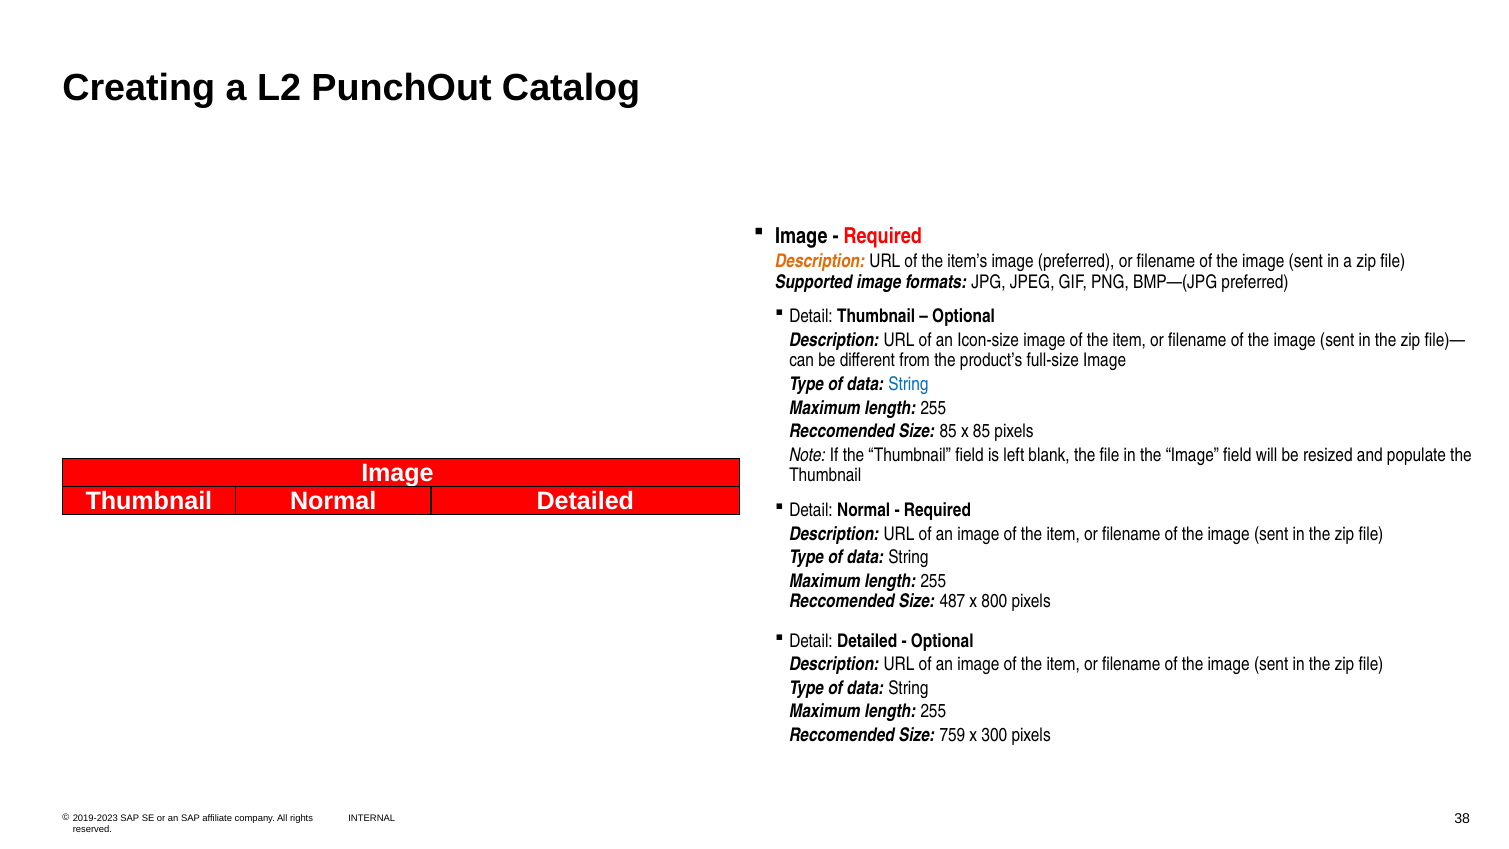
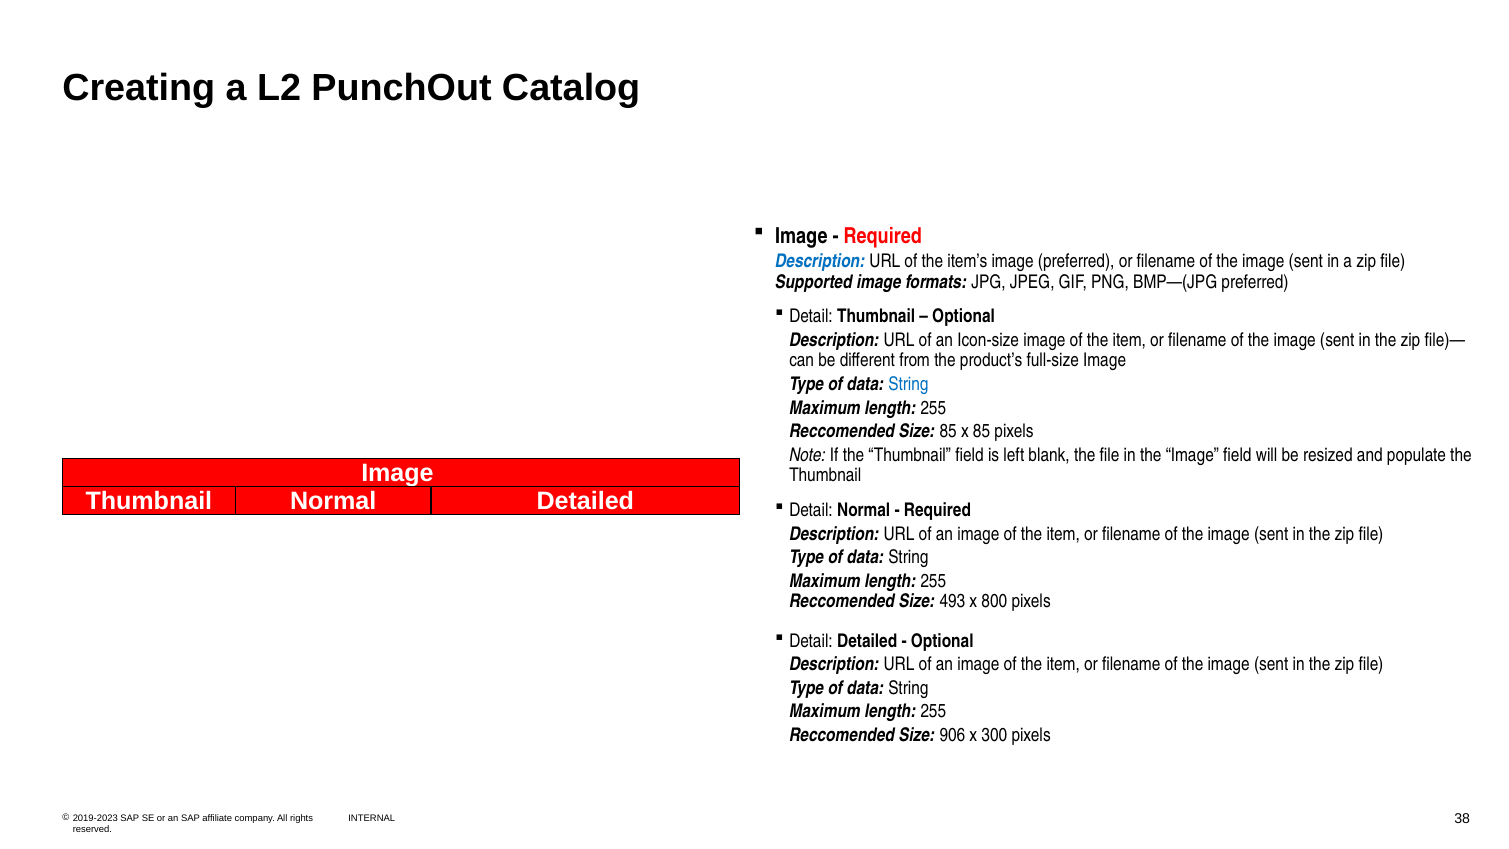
Description at (820, 261) colour: orange -> blue
487: 487 -> 493
759: 759 -> 906
